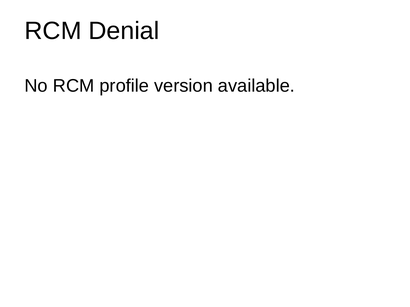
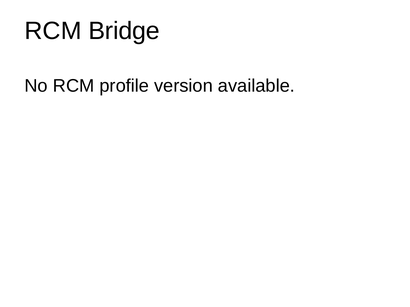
Denial: Denial -> Bridge
